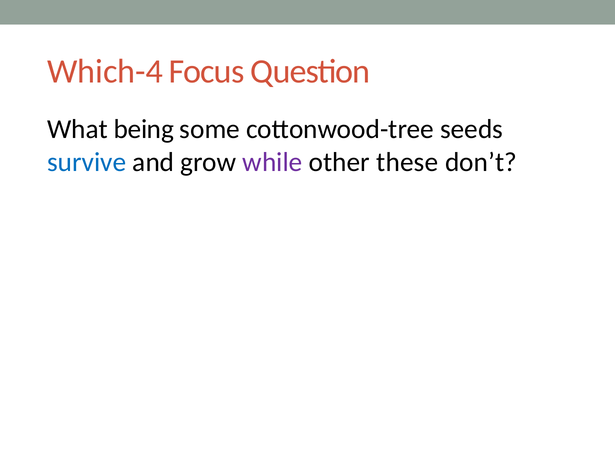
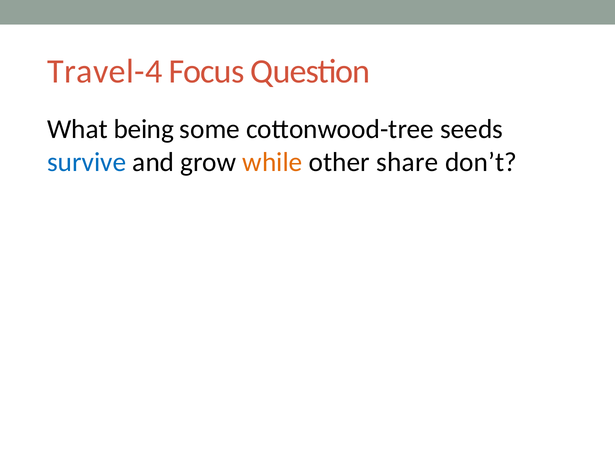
Which-4: Which-4 -> Travel-4
while colour: purple -> orange
these: these -> share
